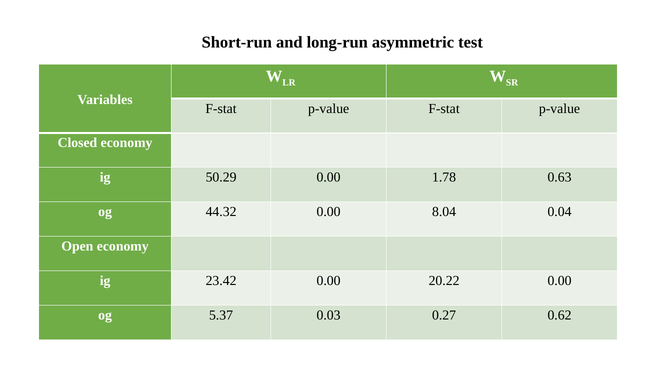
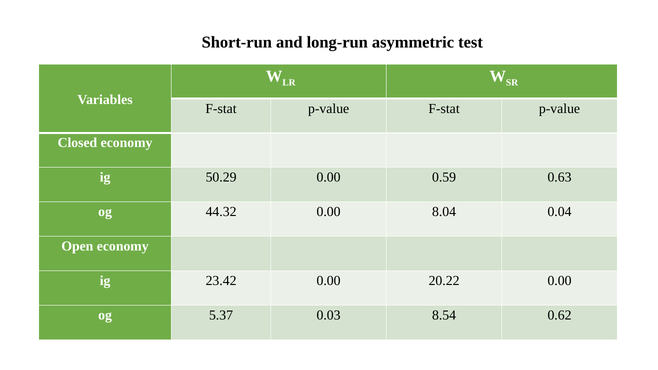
1.78: 1.78 -> 0.59
0.27: 0.27 -> 8.54
